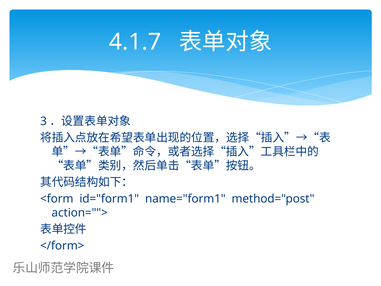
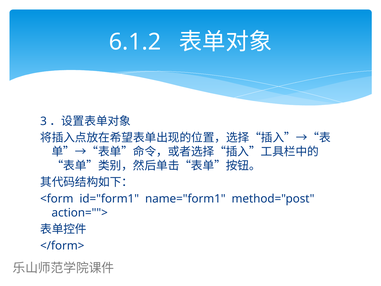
4.1.7: 4.1.7 -> 6.1.2
